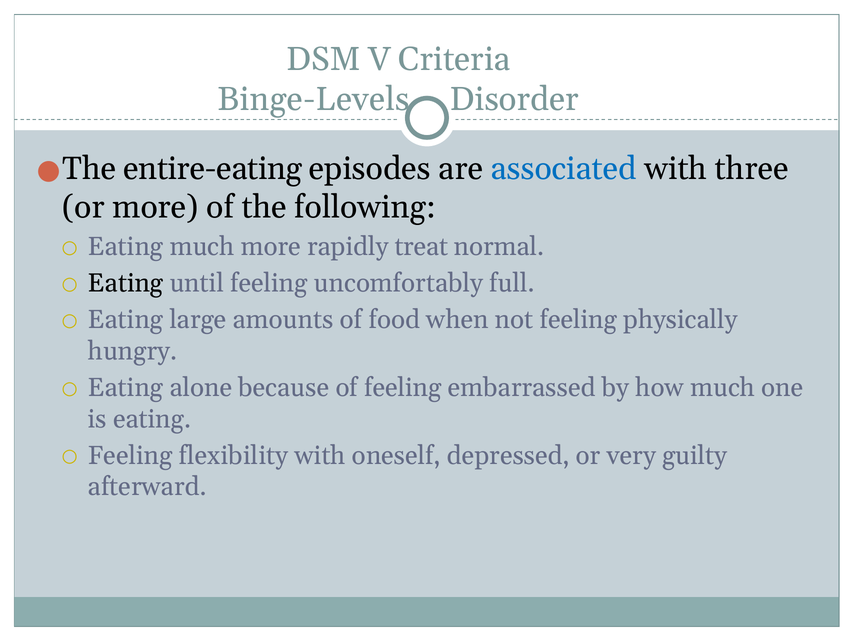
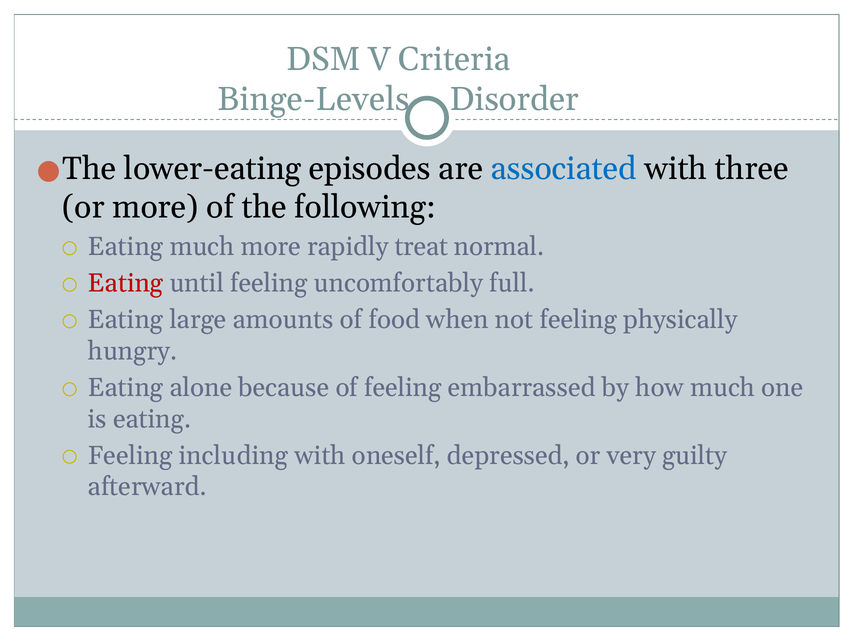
entire-eating: entire-eating -> lower-eating
Eating at (126, 283) colour: black -> red
flexibility: flexibility -> including
